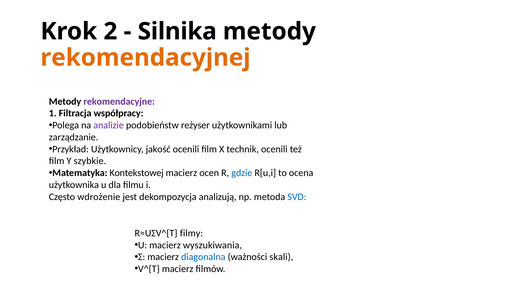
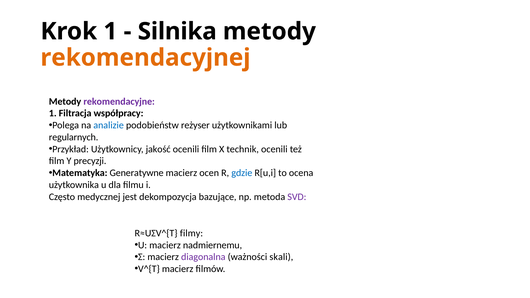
Krok 2: 2 -> 1
analizie colour: purple -> blue
zarządzanie: zarządzanie -> regularnych
szybkie: szybkie -> precyzji
Kontekstowej: Kontekstowej -> Generatywne
wdrożenie: wdrożenie -> medycznej
analizują: analizują -> bazujące
SVD colour: blue -> purple
wyszukiwania: wyszukiwania -> nadmiernemu
diagonalna colour: blue -> purple
